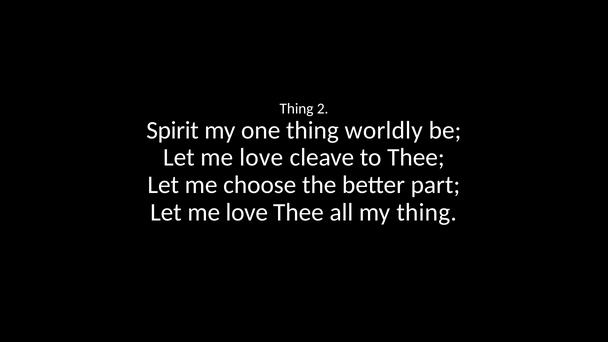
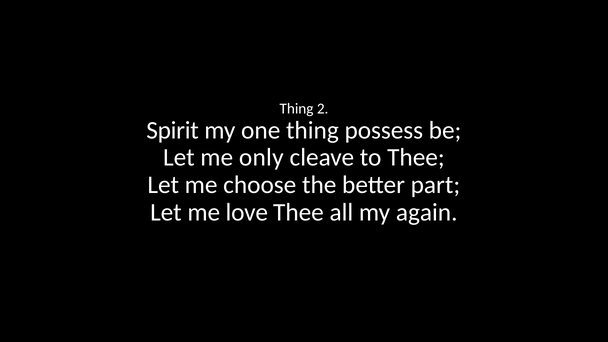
worldly: worldly -> possess
love at (261, 158): love -> only
my thing: thing -> again
